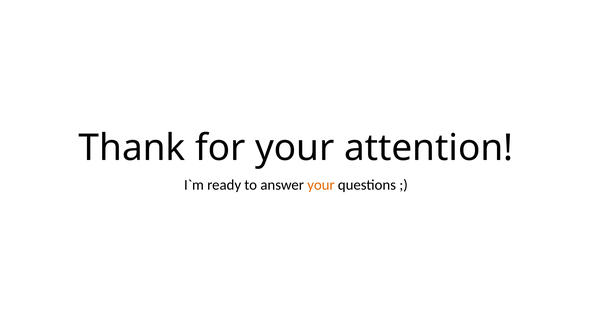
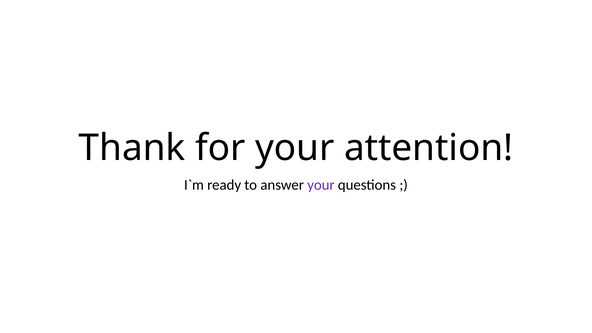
your at (321, 185) colour: orange -> purple
